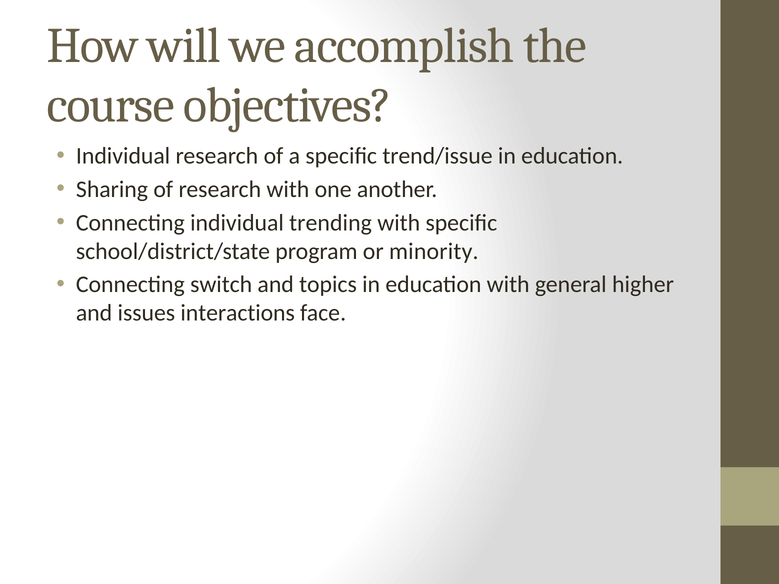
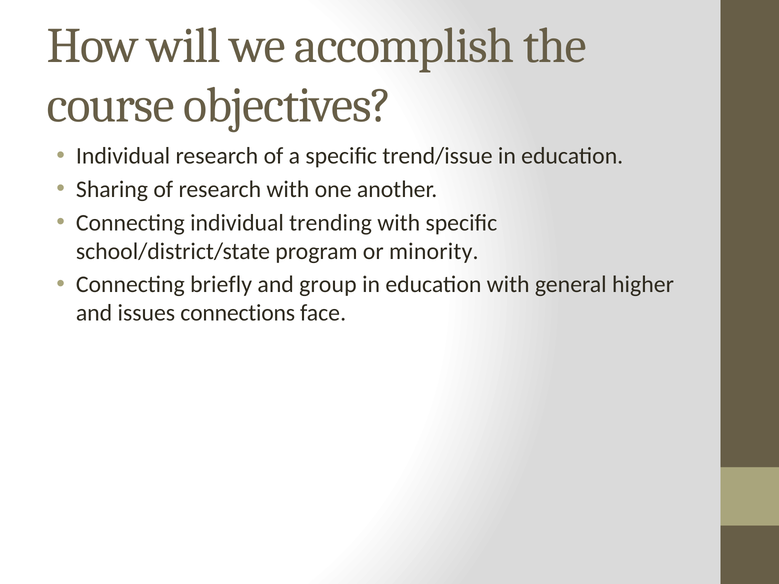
switch: switch -> briefly
topics: topics -> group
interactions: interactions -> connections
